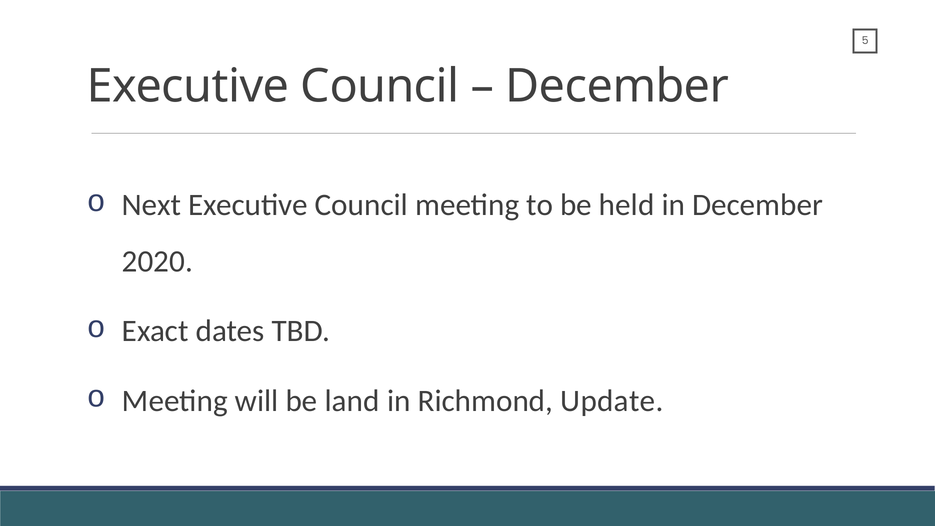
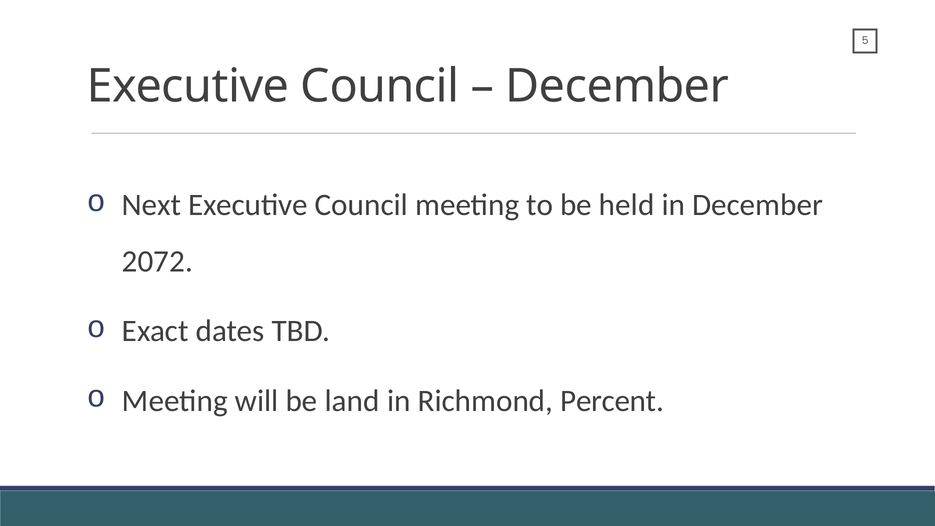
2020: 2020 -> 2072
Update: Update -> Percent
